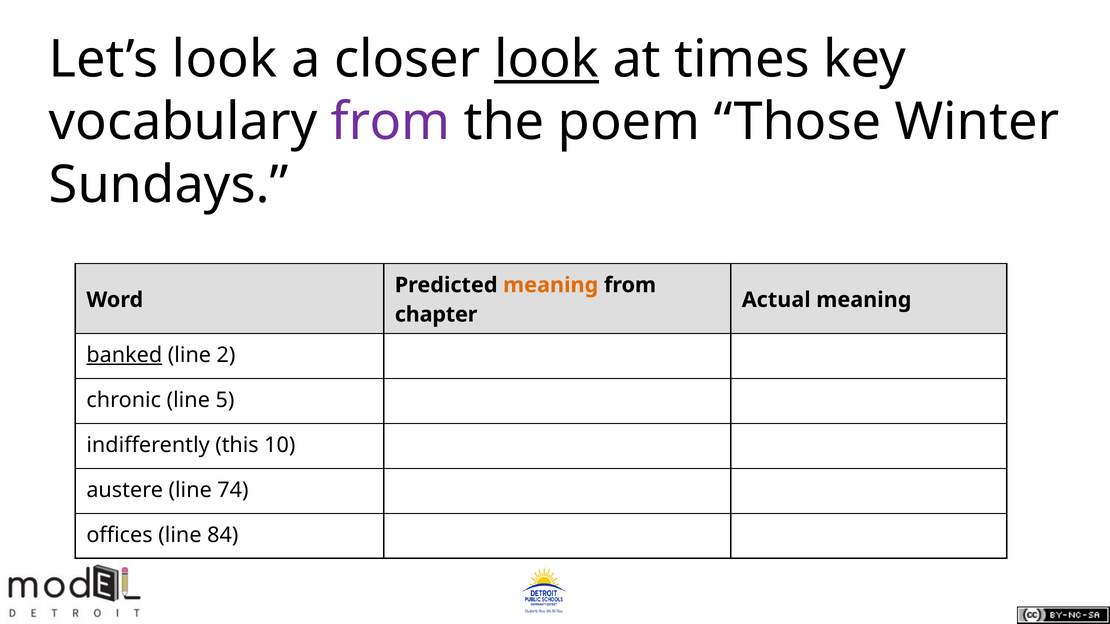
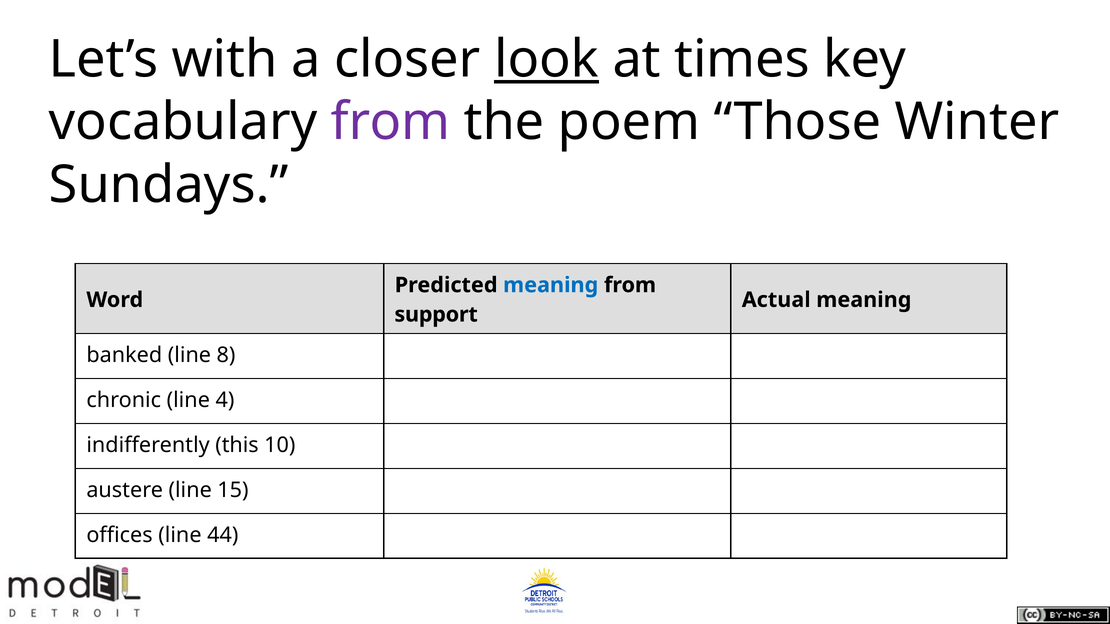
Let’s look: look -> with
meaning at (551, 285) colour: orange -> blue
chapter: chapter -> support
banked underline: present -> none
2: 2 -> 8
5: 5 -> 4
74: 74 -> 15
84: 84 -> 44
